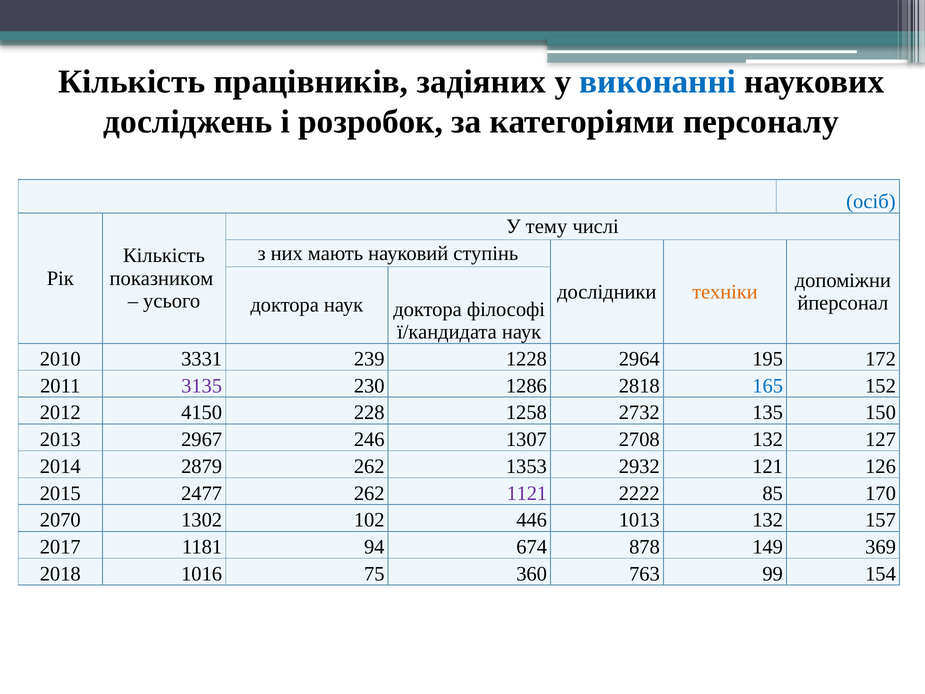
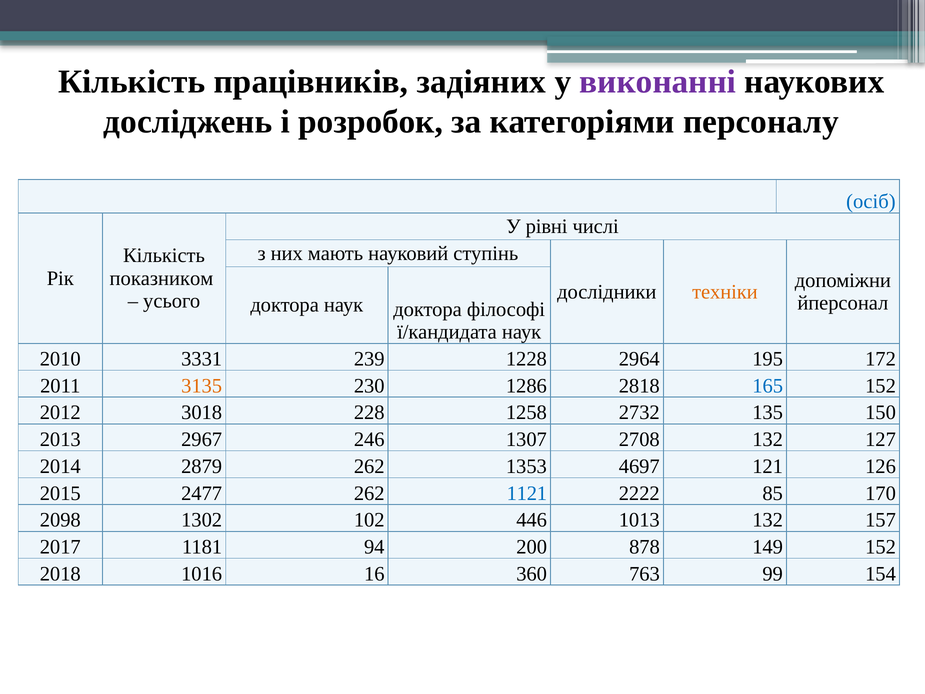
виконанні colour: blue -> purple
тему: тему -> рівні
3135 colour: purple -> orange
4150: 4150 -> 3018
2932: 2932 -> 4697
1121 colour: purple -> blue
2070: 2070 -> 2098
674: 674 -> 200
149 369: 369 -> 152
75: 75 -> 16
